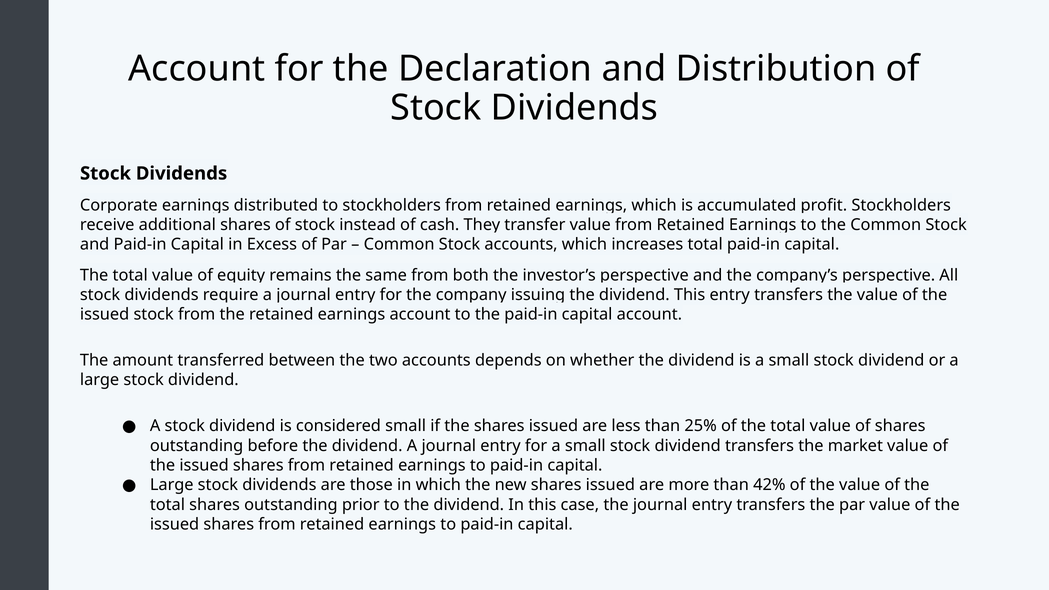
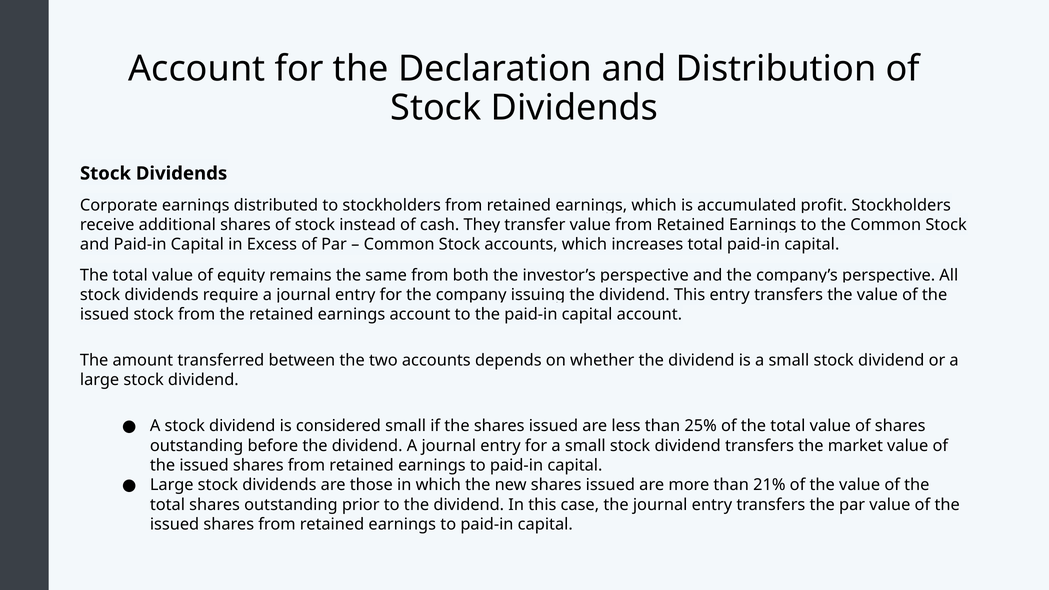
42%: 42% -> 21%
